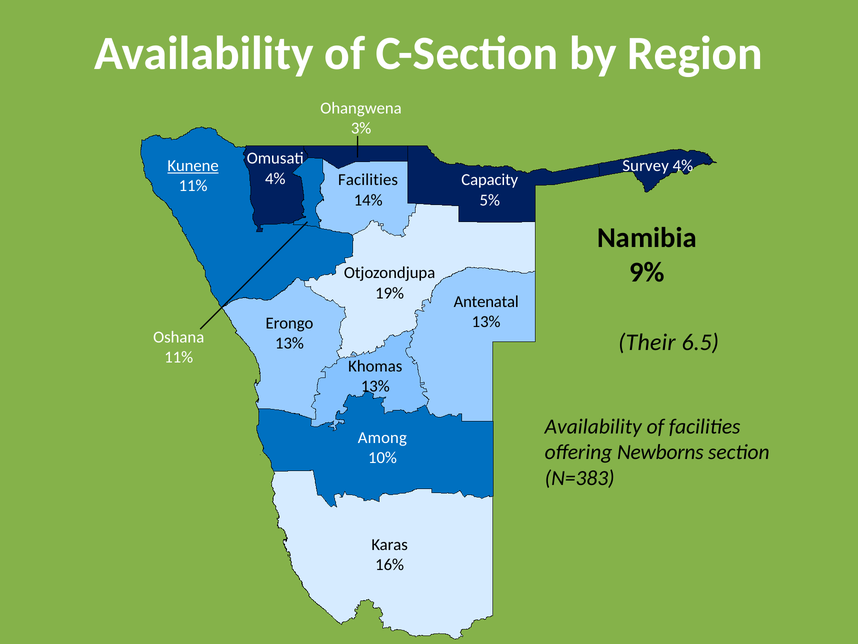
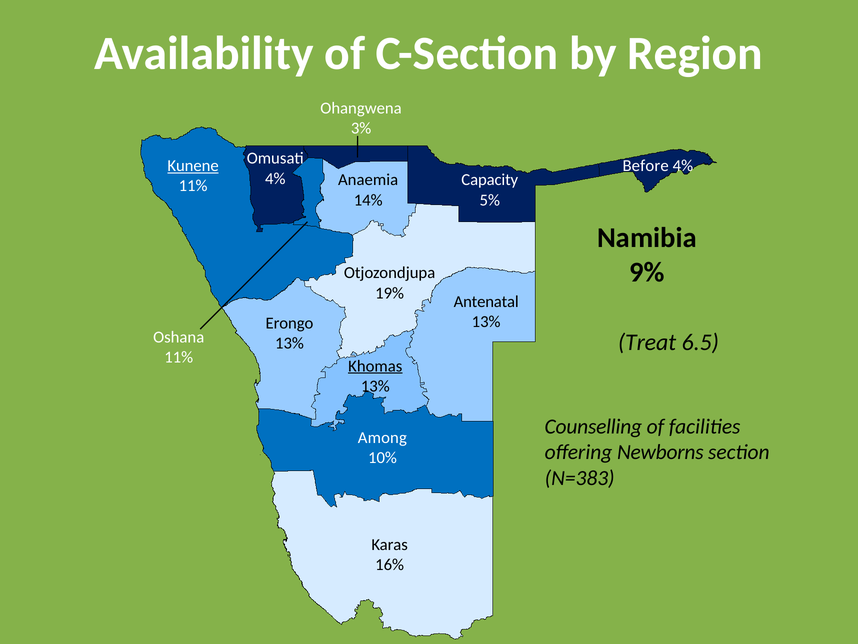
Survey: Survey -> Before
Facilities at (368, 180): Facilities -> Anaemia
Their: Their -> Treat
Khomas underline: none -> present
Availability at (593, 426): Availability -> Counselling
